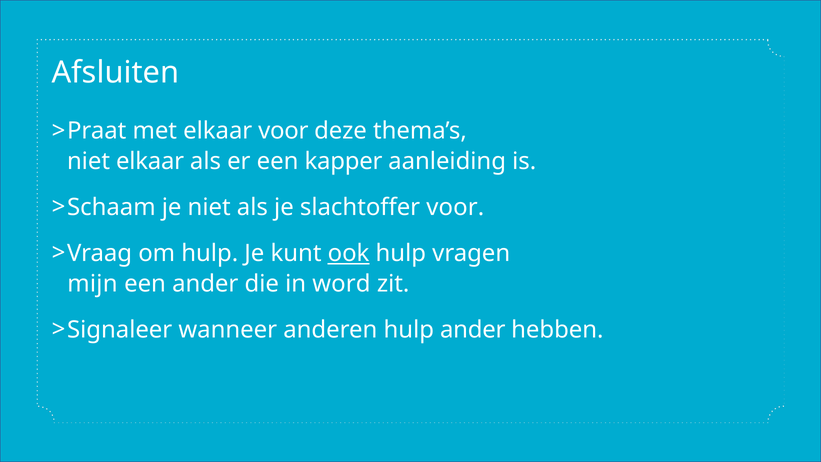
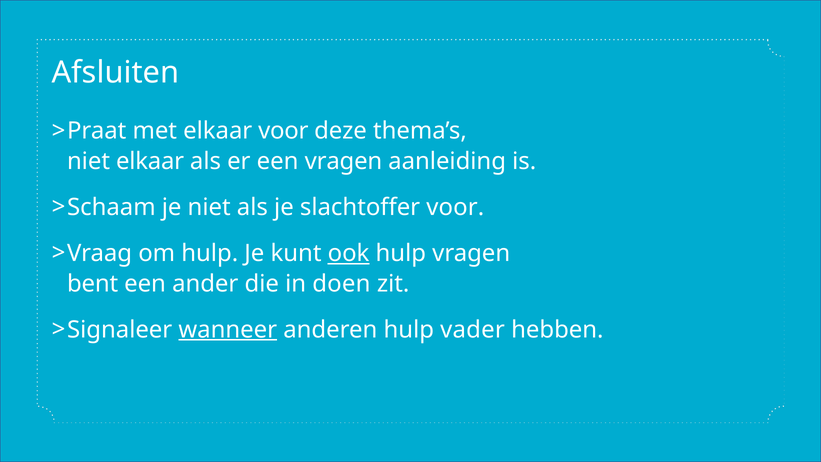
een kapper: kapper -> vragen
mijn: mijn -> bent
word: word -> doen
wanneer underline: none -> present
hulp ander: ander -> vader
